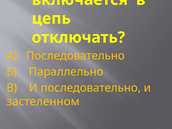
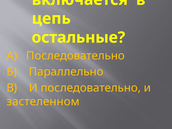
отключать: отключать -> остальные
